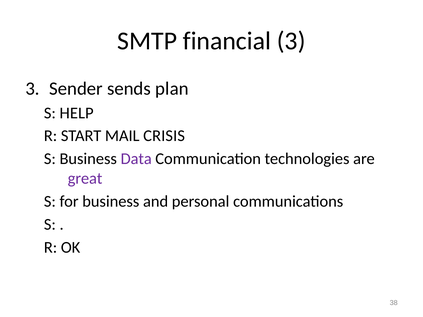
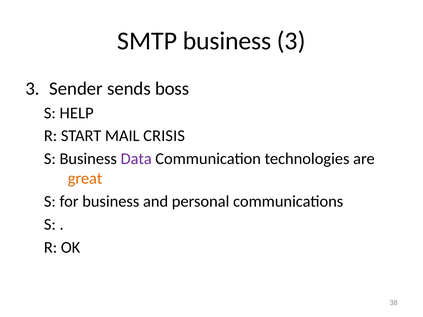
SMTP financial: financial -> business
plan: plan -> boss
great colour: purple -> orange
